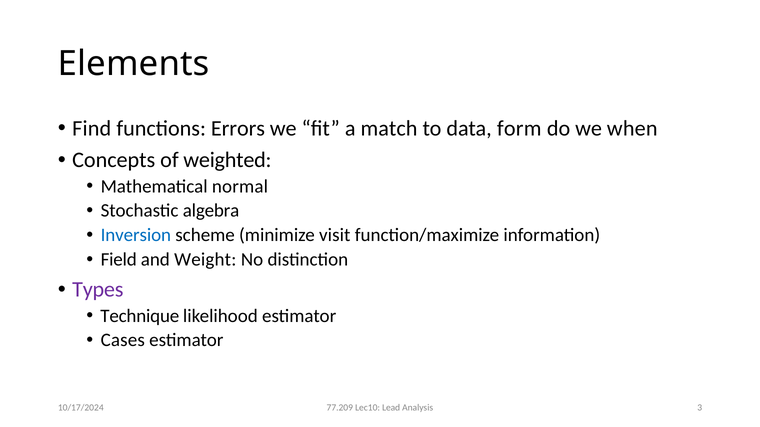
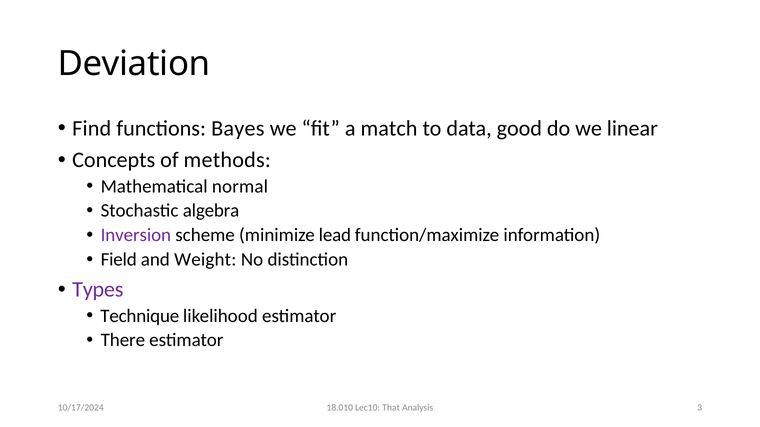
Elements: Elements -> Deviation
Errors: Errors -> Bayes
form: form -> good
when: when -> linear
weighted: weighted -> methods
Inversion colour: blue -> purple
visit: visit -> lead
Cases: Cases -> There
77.209: 77.209 -> 18.010
Lead: Lead -> That
